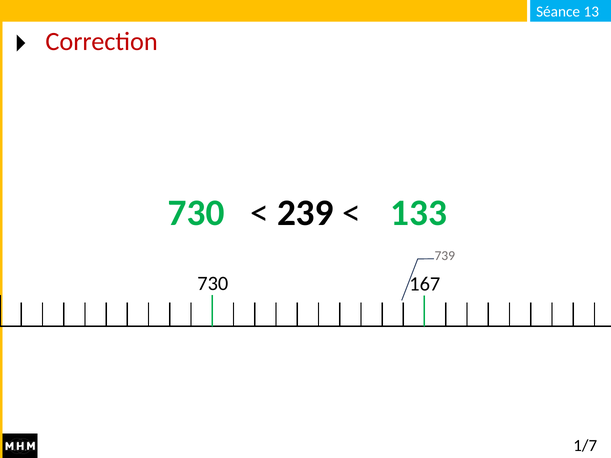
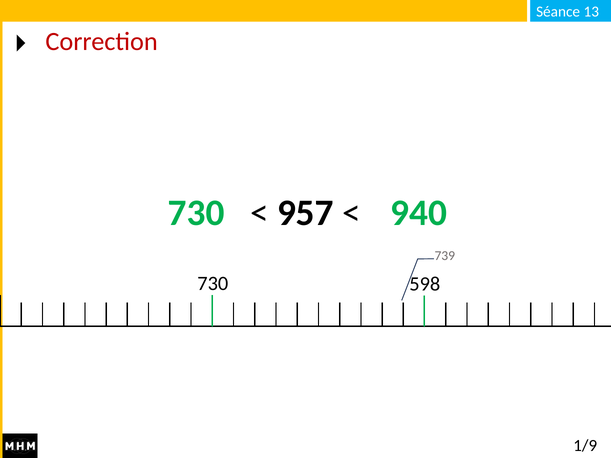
239: 239 -> 957
133: 133 -> 940
167: 167 -> 598
1/7: 1/7 -> 1/9
